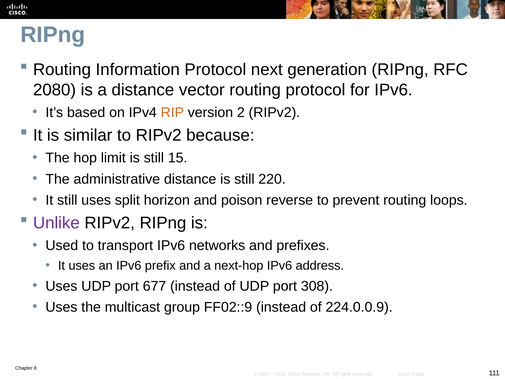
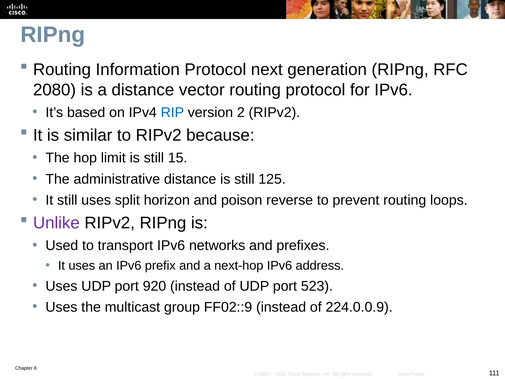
RIP colour: orange -> blue
220: 220 -> 125
677: 677 -> 920
308: 308 -> 523
